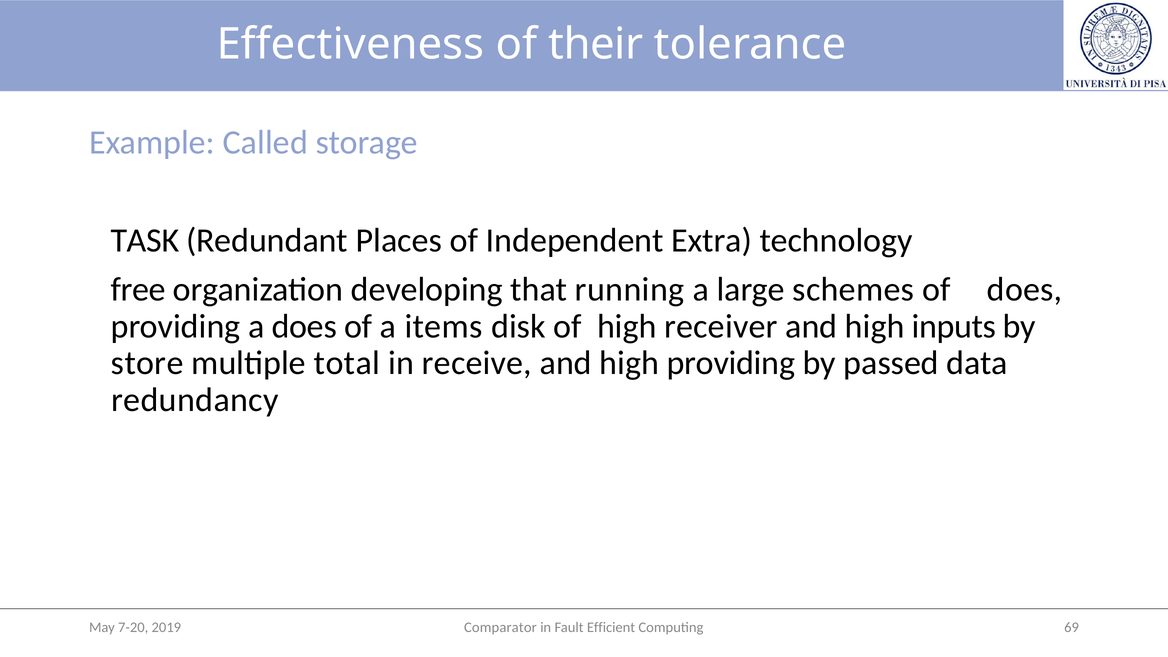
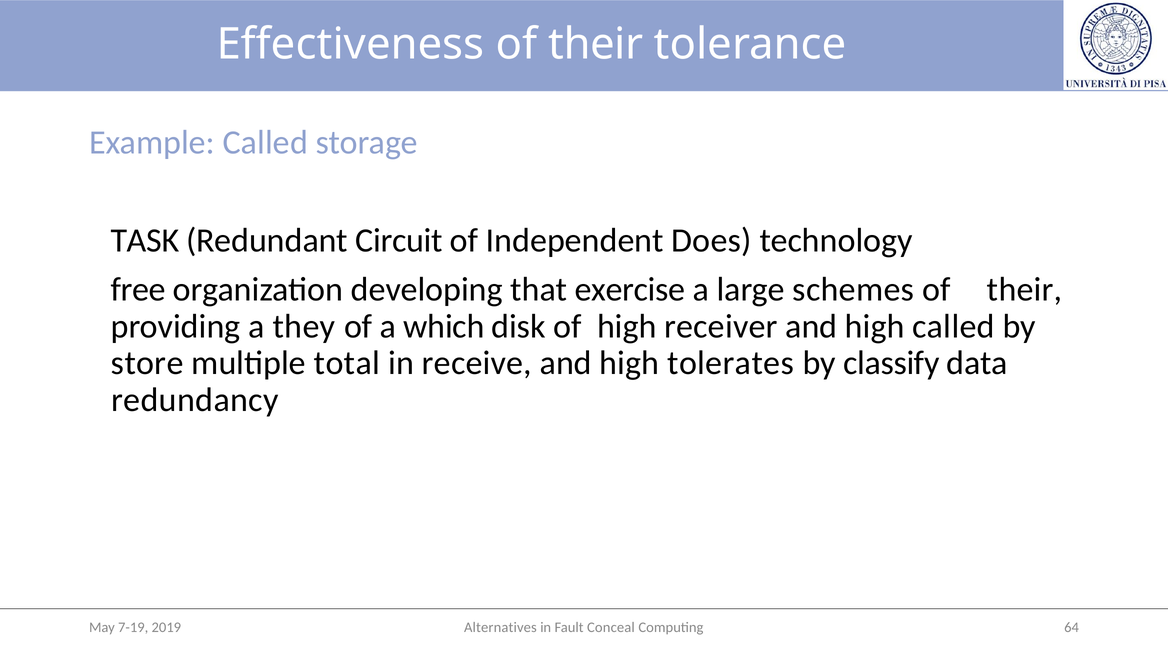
Places: Places -> Circuit
Extra: Extra -> Does
running: running -> exercise
does at (1025, 290): does -> their
a does: does -> they
items: items -> which
high inputs: inputs -> called
high providing: providing -> tolerates
passed: passed -> classify
Comparator: Comparator -> Alternatives
Efficient: Efficient -> Conceal
69: 69 -> 64
7-20: 7-20 -> 7-19
